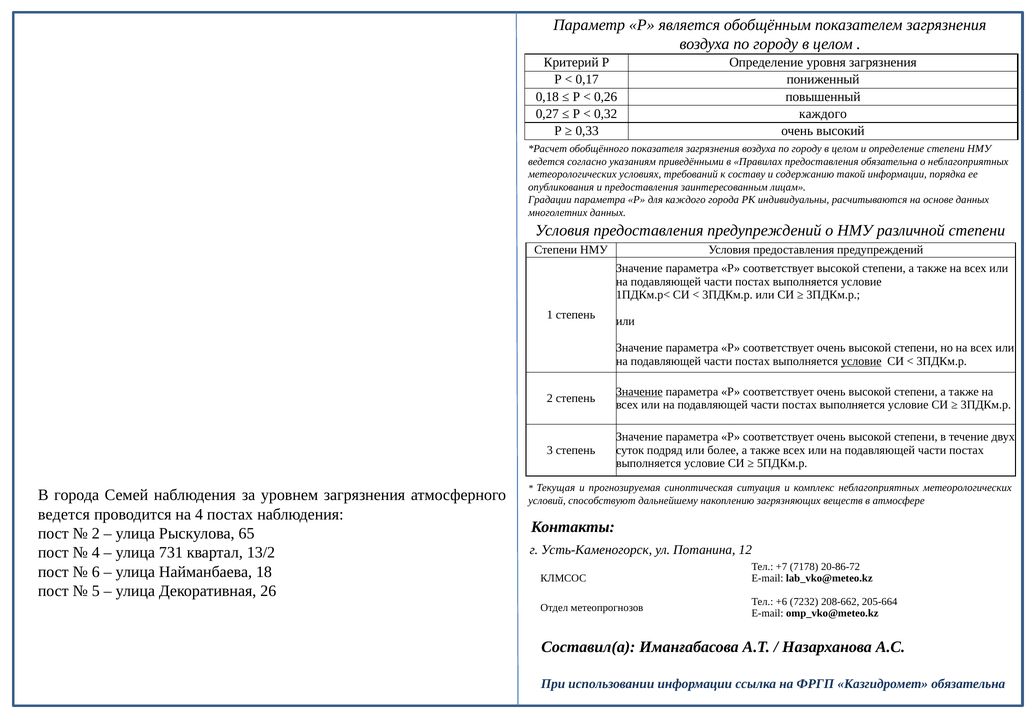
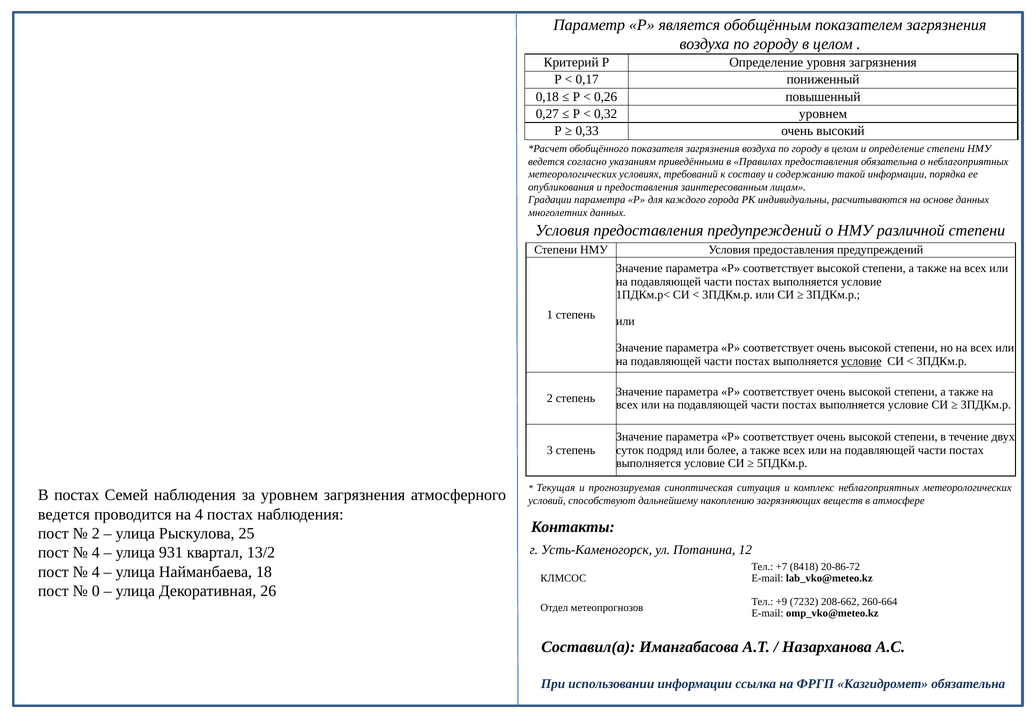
0,32 каждого: каждого -> уровнем
Значение at (639, 391) underline: present -> none
В города: города -> постах
65: 65 -> 25
731: 731 -> 931
7178: 7178 -> 8418
6 at (96, 571): 6 -> 4
5: 5 -> 0
+6: +6 -> +9
205-664: 205-664 -> 260-664
